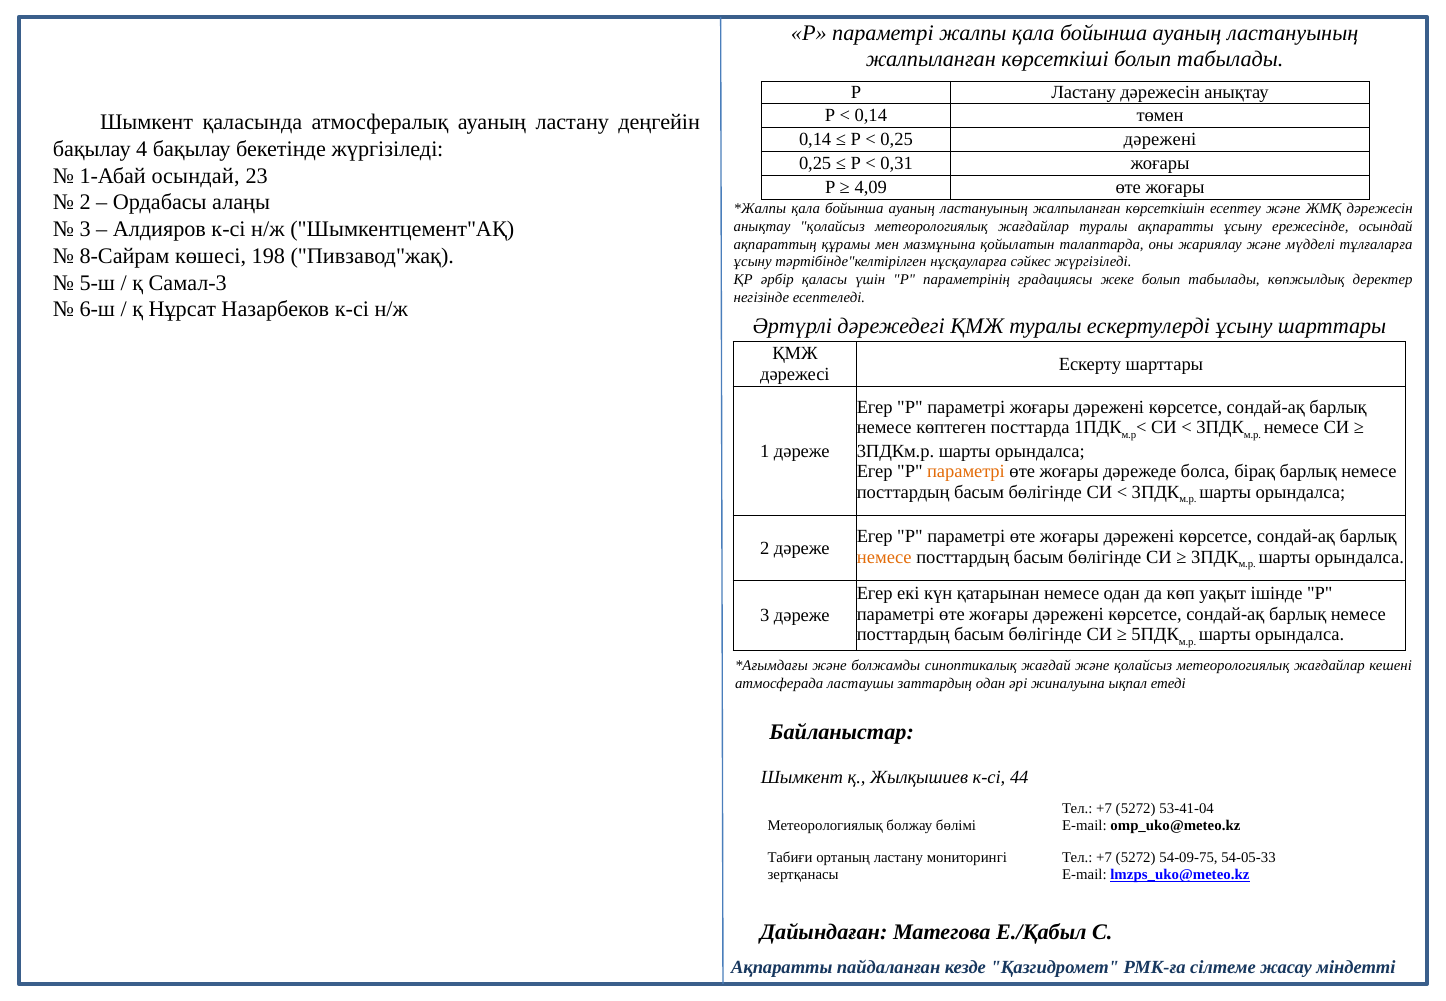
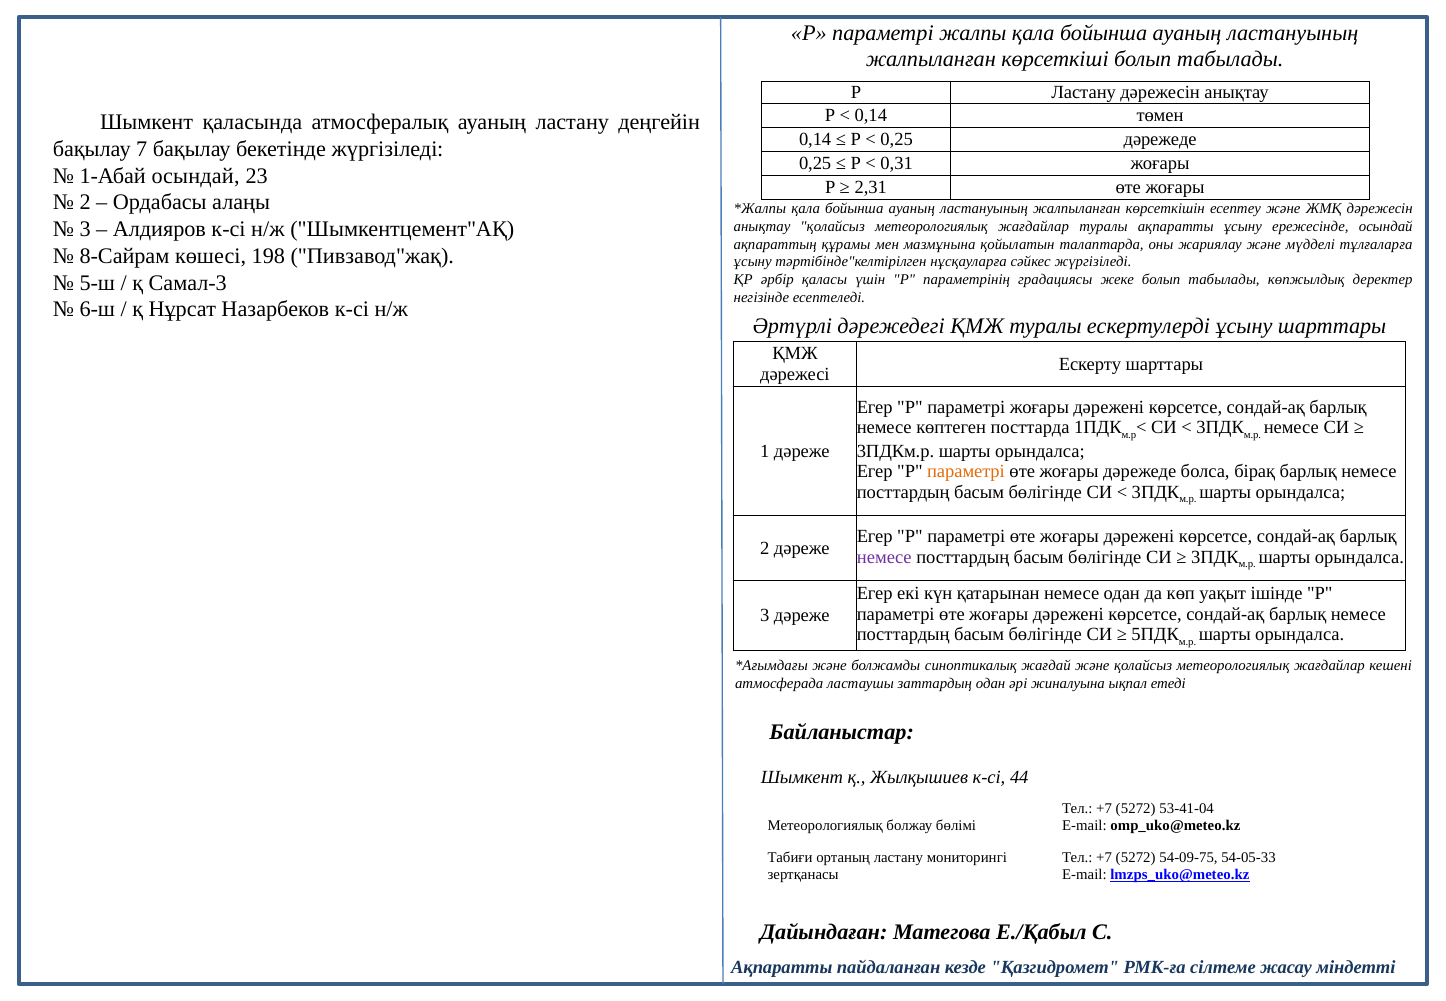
0,25 дәрежені: дәрежені -> дәрежеде
4: 4 -> 7
4,09: 4,09 -> 2,31
немесе at (884, 557) colour: orange -> purple
